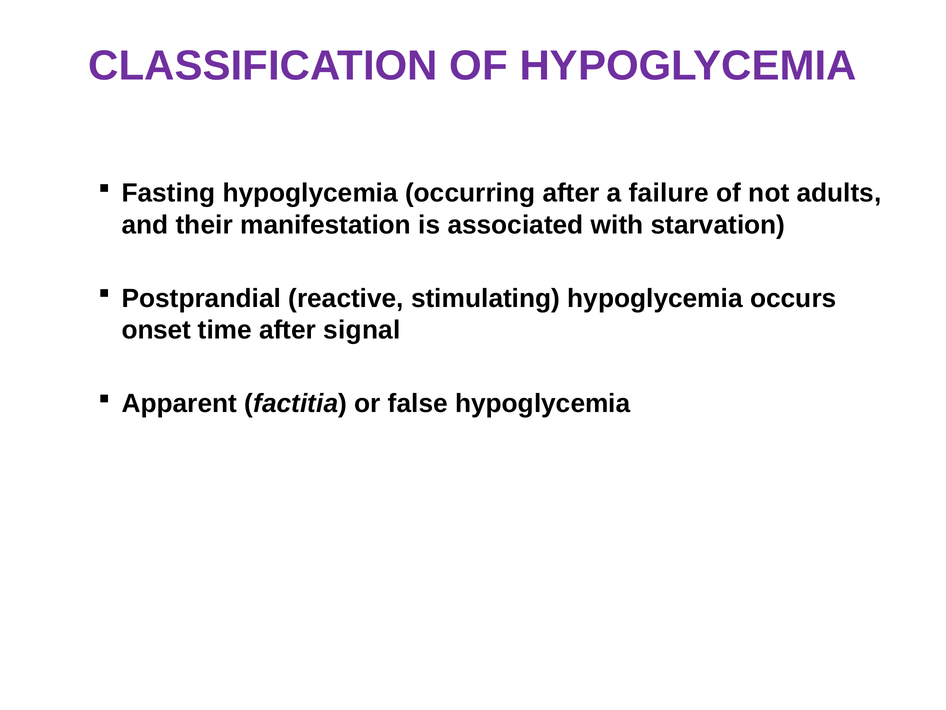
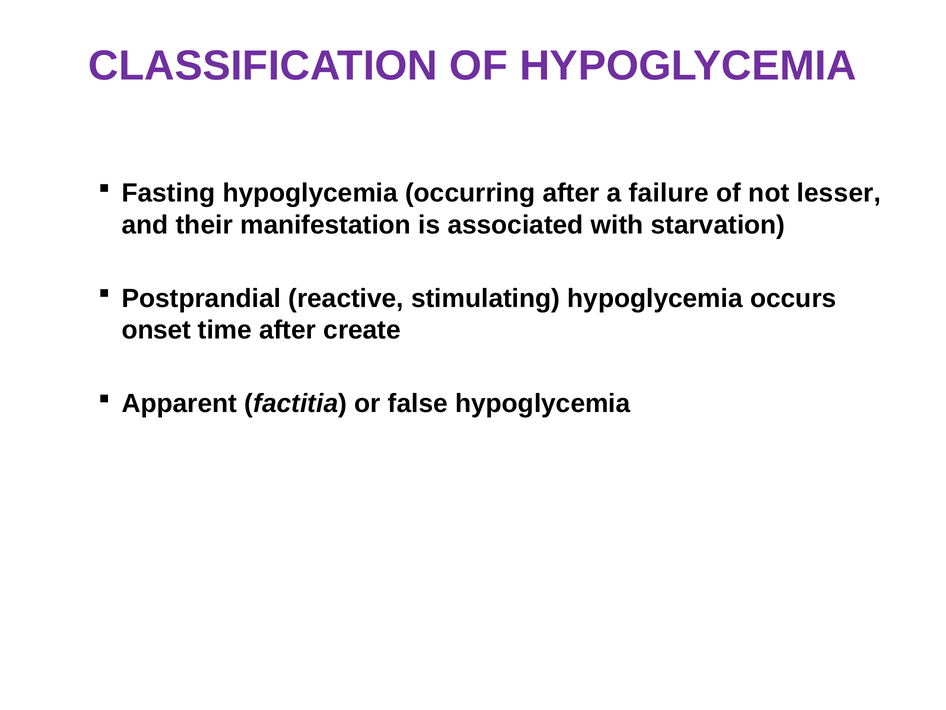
adults: adults -> lesser
signal: signal -> create
